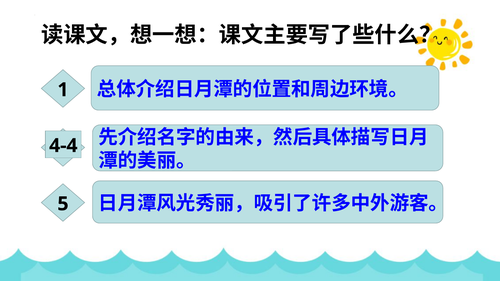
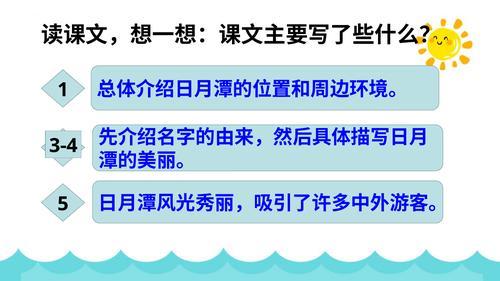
4-4: 4-4 -> 3-4
